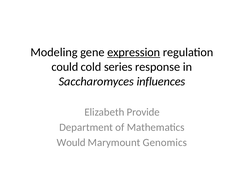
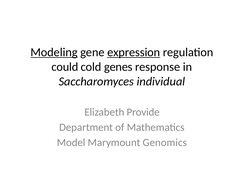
Modeling underline: none -> present
series: series -> genes
influences: influences -> individual
Would: Would -> Model
